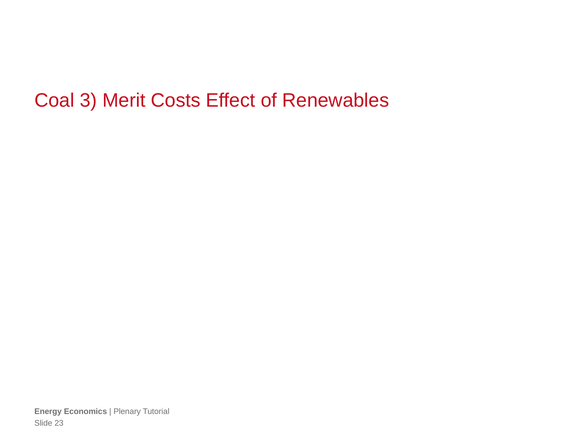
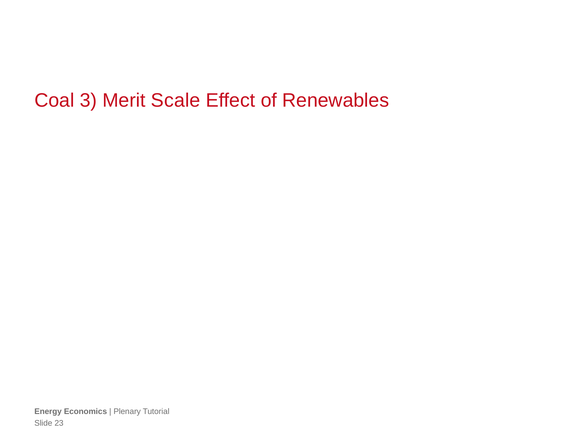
Costs: Costs -> Scale
